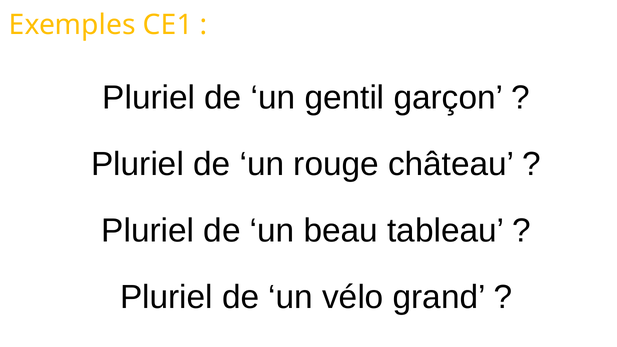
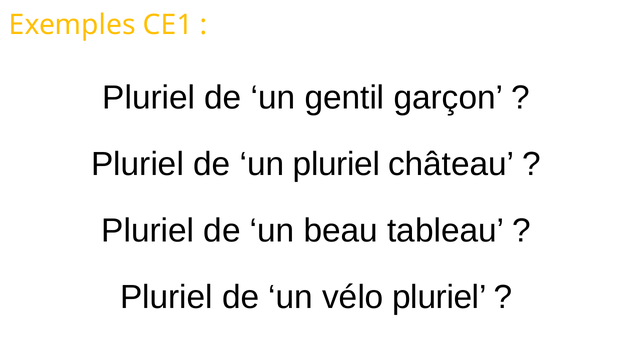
un rouge: rouge -> pluriel
vélo grand: grand -> pluriel
